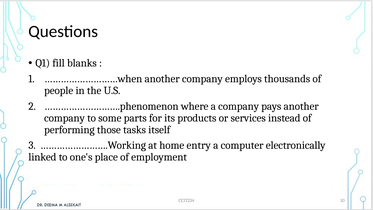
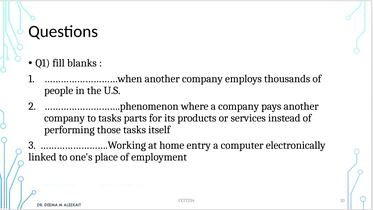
to some: some -> tasks
